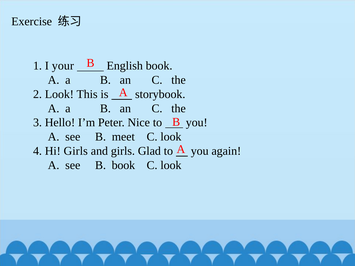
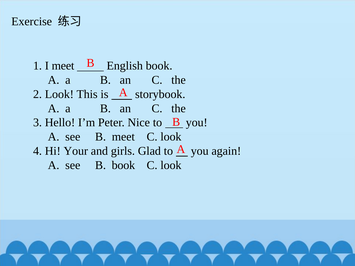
I your: your -> meet
Hi Girls: Girls -> Your
